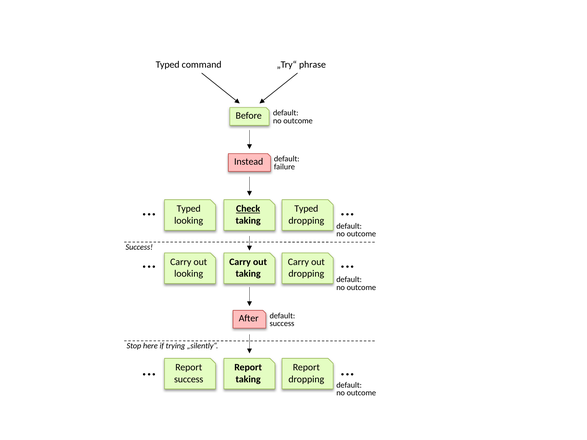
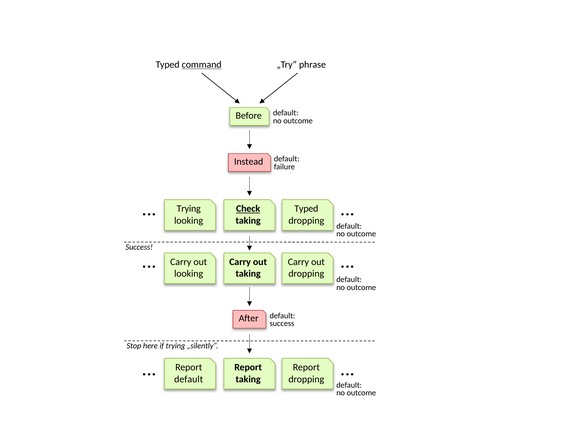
command underline: none -> present
Typed at (189, 209): Typed -> Trying
success at (189, 379): success -> default
